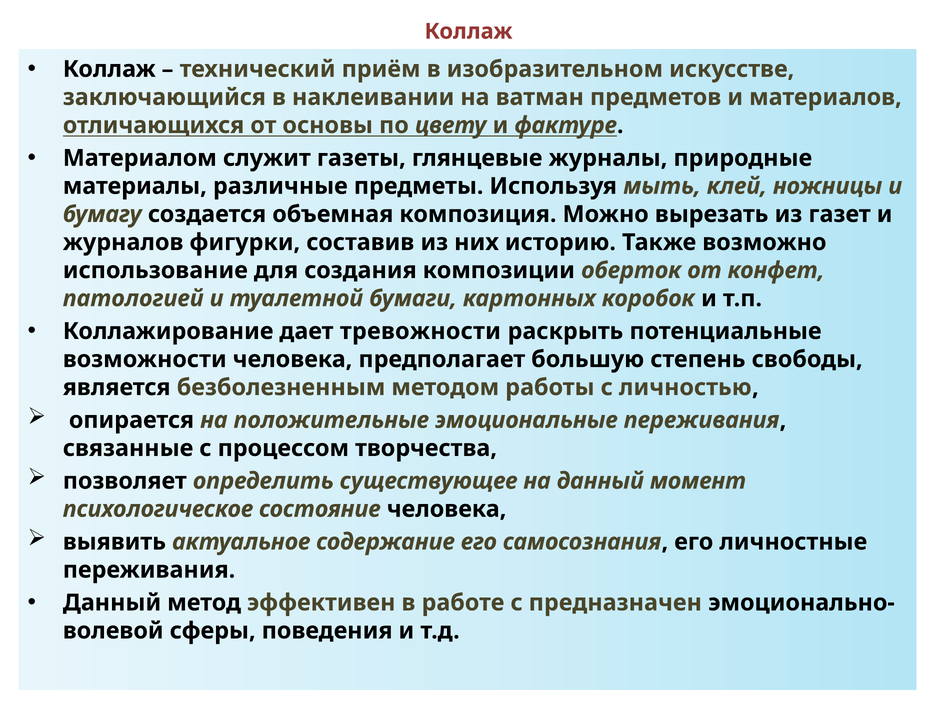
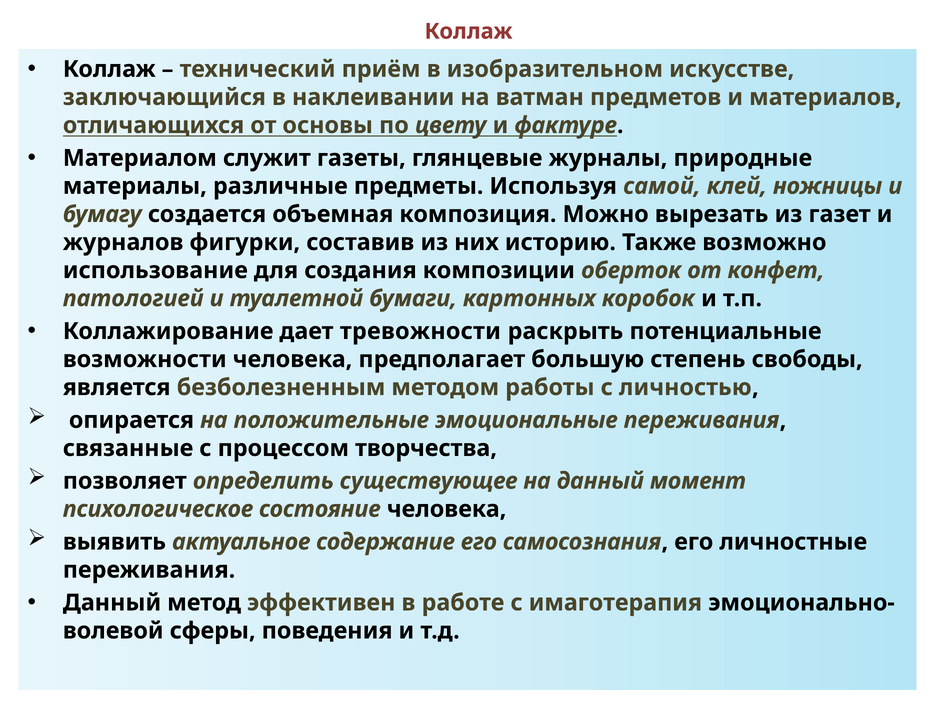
мыть: мыть -> самой
предназначен: предназначен -> имаготерапия
